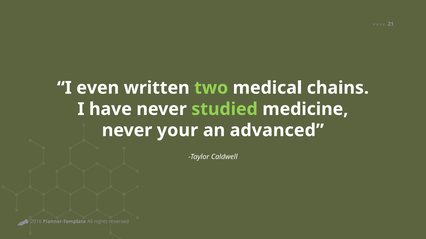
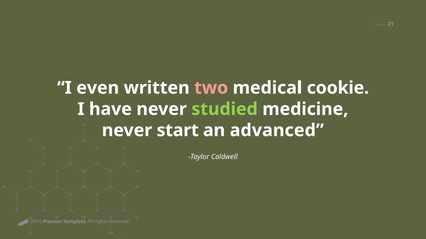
two colour: light green -> pink
chains: chains -> cookie
your: your -> start
